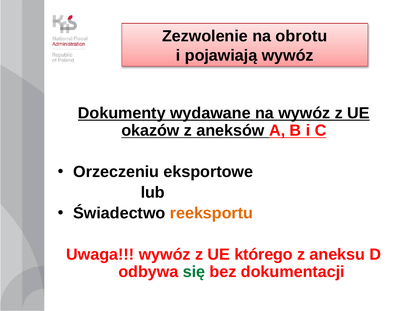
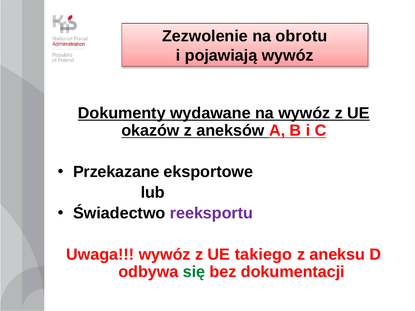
Orzeczeniu: Orzeczeniu -> Przekazane
reeksportu colour: orange -> purple
którego: którego -> takiego
